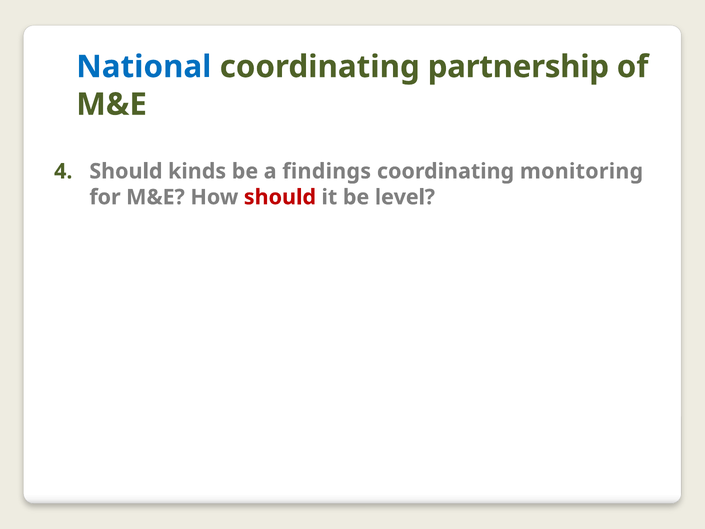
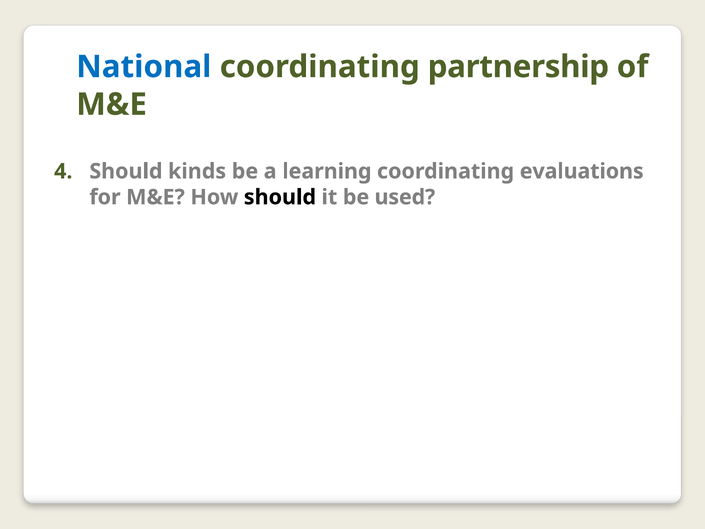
findings: findings -> learning
monitoring: monitoring -> evaluations
should at (280, 197) colour: red -> black
level: level -> used
